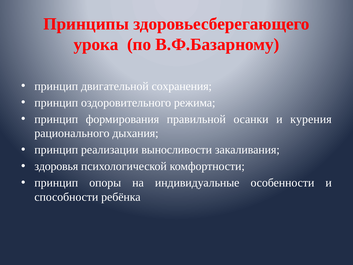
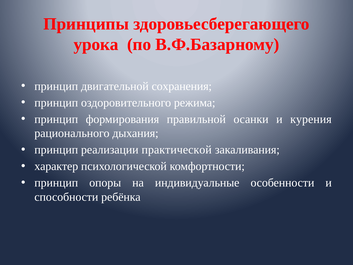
выносливости: выносливости -> практической
здоровья: здоровья -> характер
